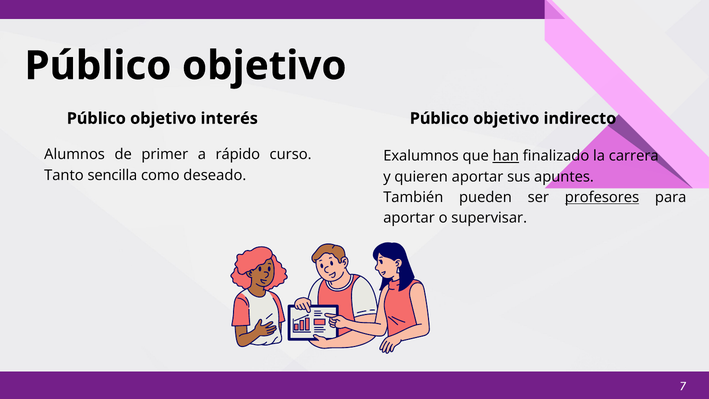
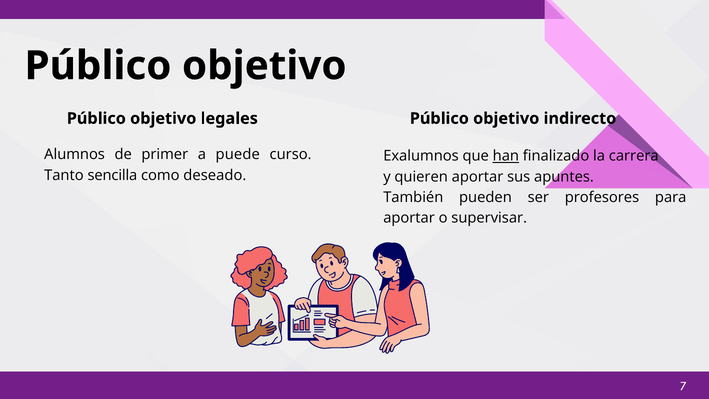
interés: interés -> legales
rápido: rápido -> puede
profesores underline: present -> none
